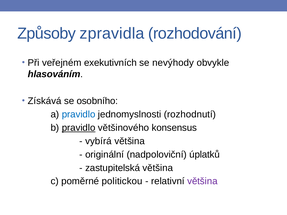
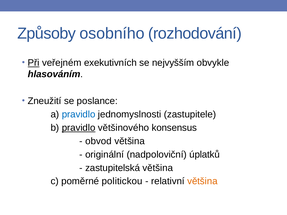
zpravidla: zpravidla -> osobního
Při underline: none -> present
nevýhody: nevýhody -> nejvyšším
Získává: Získává -> Zneužití
osobního: osobního -> poslance
rozhodnutí: rozhodnutí -> zastupitele
vybírá: vybírá -> obvod
většina at (202, 181) colour: purple -> orange
